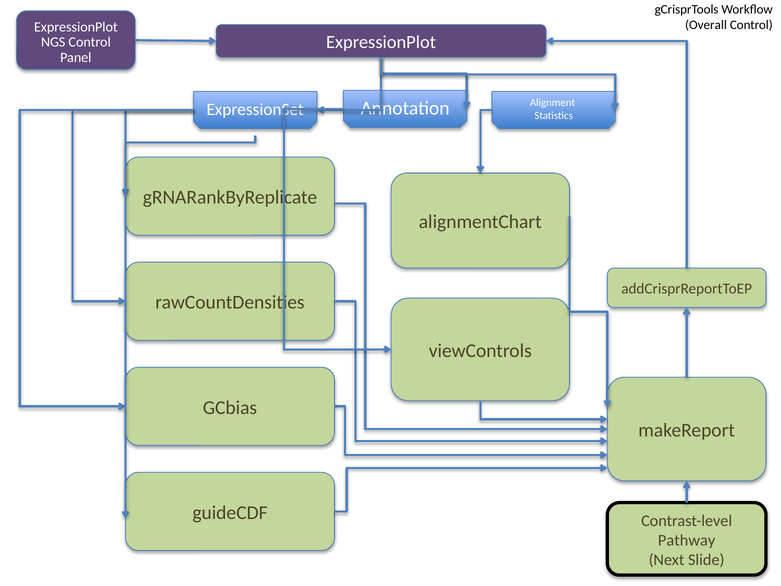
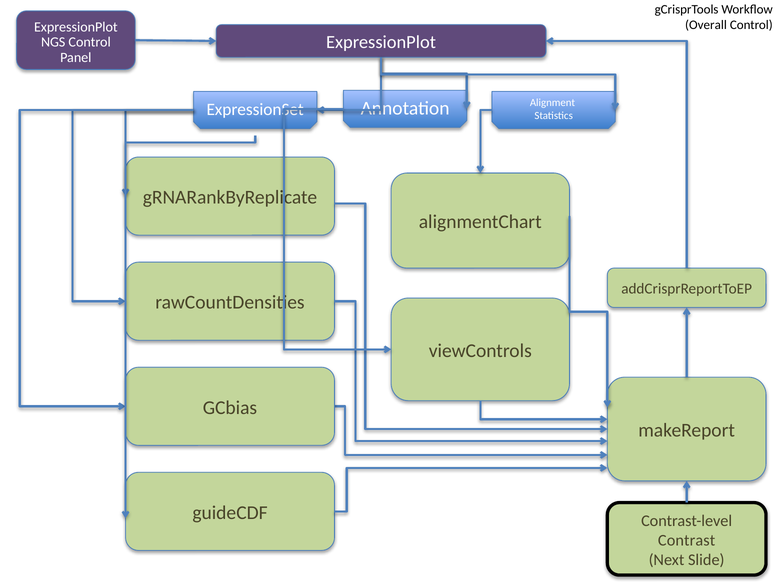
Pathway: Pathway -> Contrast
